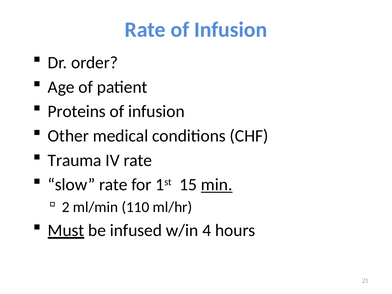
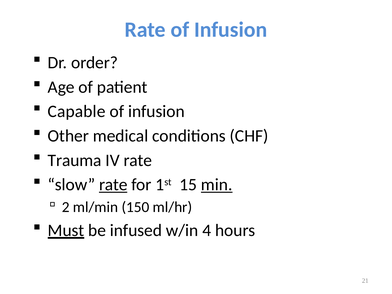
Proteins: Proteins -> Capable
rate at (113, 185) underline: none -> present
110: 110 -> 150
